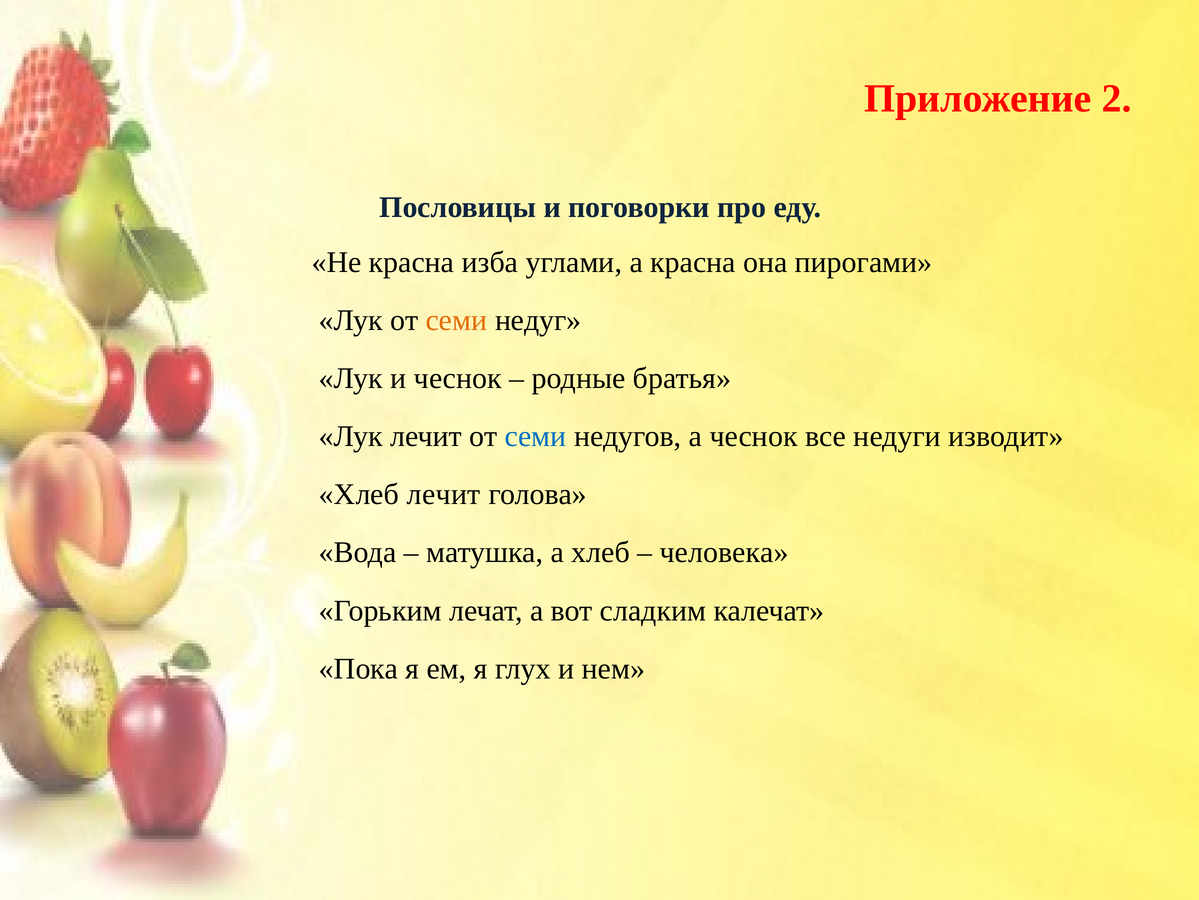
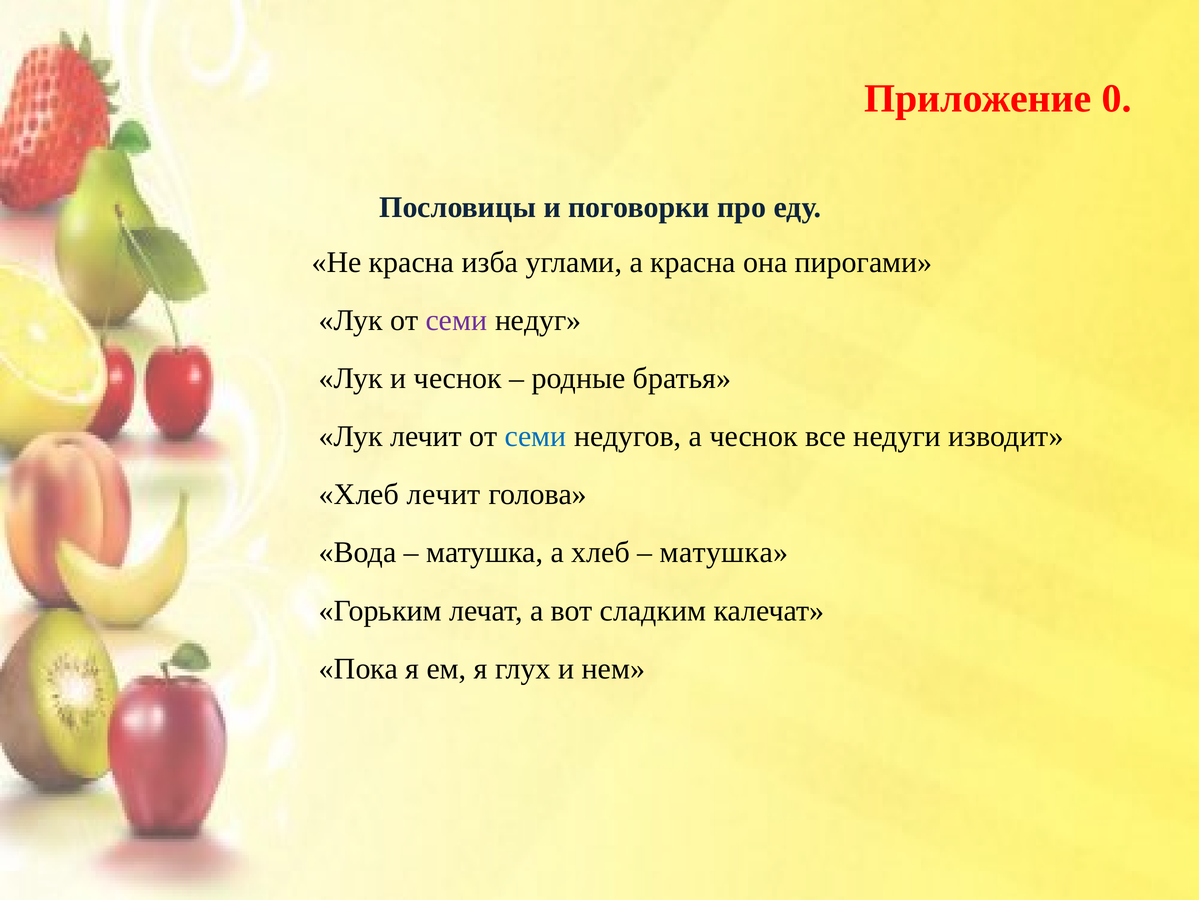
2: 2 -> 0
семи at (457, 320) colour: orange -> purple
человека at (724, 552): человека -> матушка
